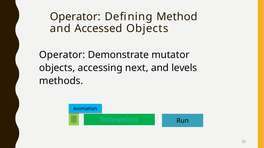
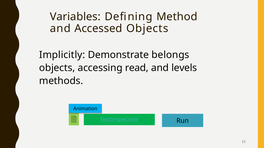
Operator at (75, 17): Operator -> Variables
Operator at (62, 55): Operator -> Implicitly
mutator: mutator -> belongs
next: next -> read
